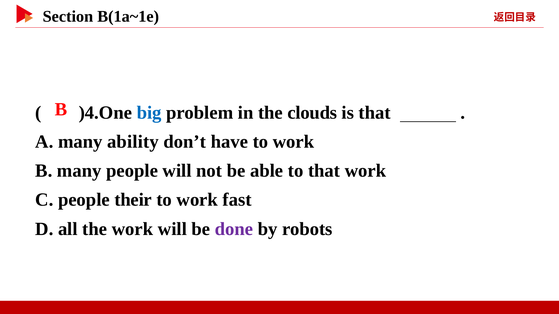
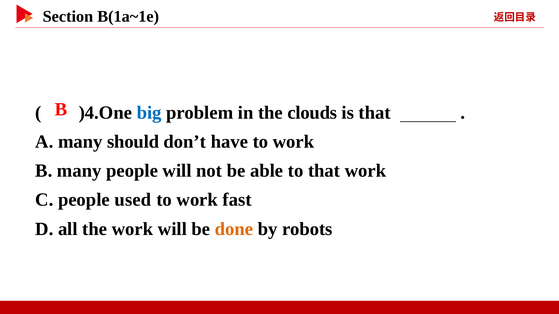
ability: ability -> should
their: their -> used
done colour: purple -> orange
